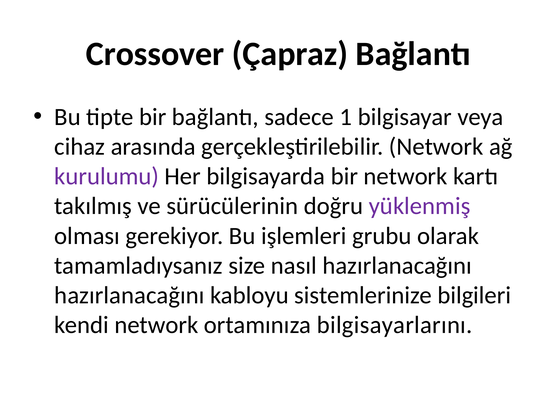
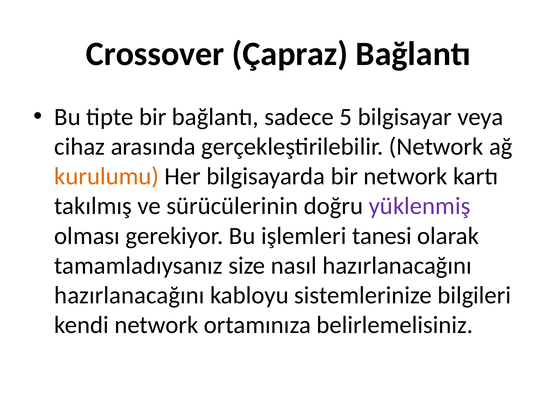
1: 1 -> 5
kurulumu colour: purple -> orange
grubu: grubu -> tanesi
bilgisayarlarını: bilgisayarlarını -> belirlemelisiniz
